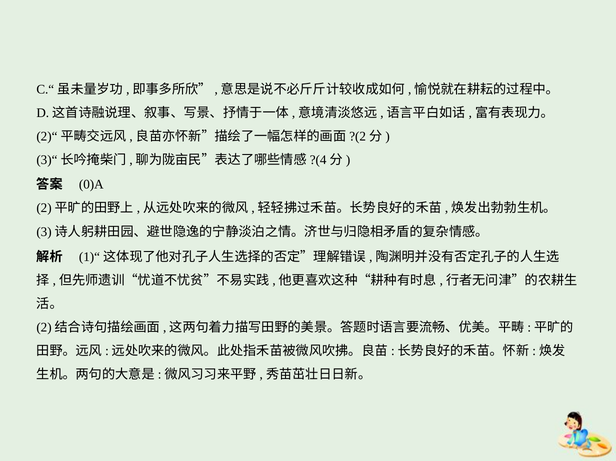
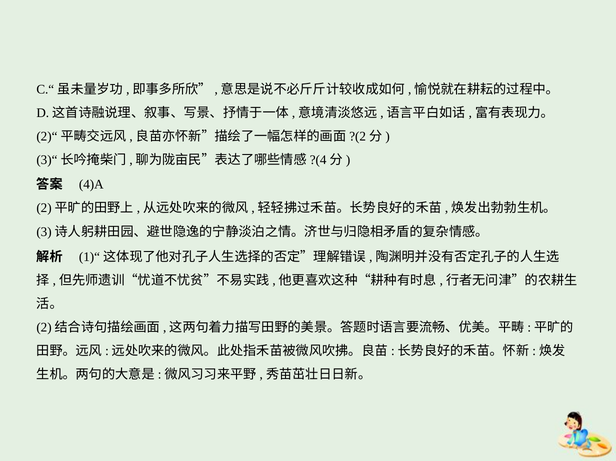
0)A: 0)A -> 4)A
